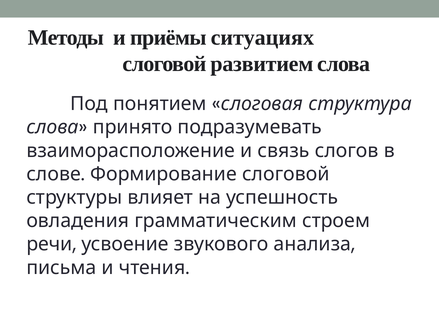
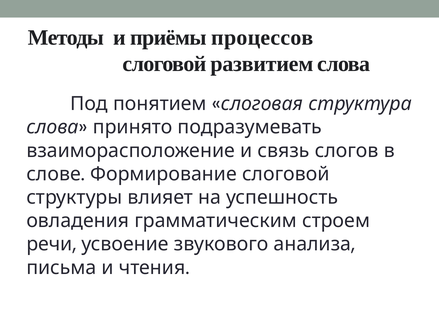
ситуациях: ситуациях -> процессов
